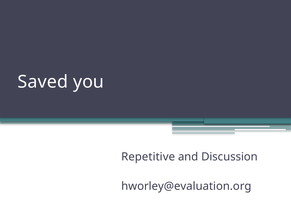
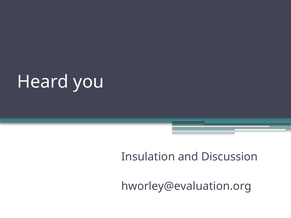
Saved: Saved -> Heard
Repetitive: Repetitive -> Insulation
